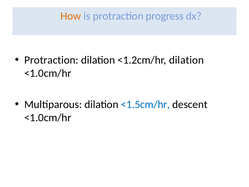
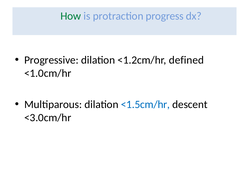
How colour: orange -> green
Protraction at (51, 60): Protraction -> Progressive
<1.2cm/hr dilation: dilation -> defined
<1.0cm/hr at (48, 117): <1.0cm/hr -> <3.0cm/hr
